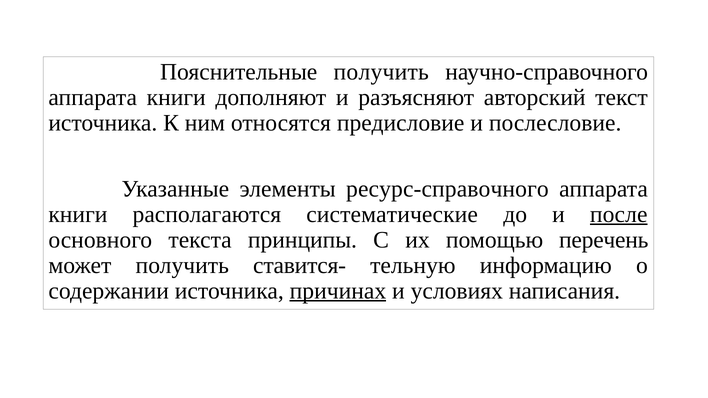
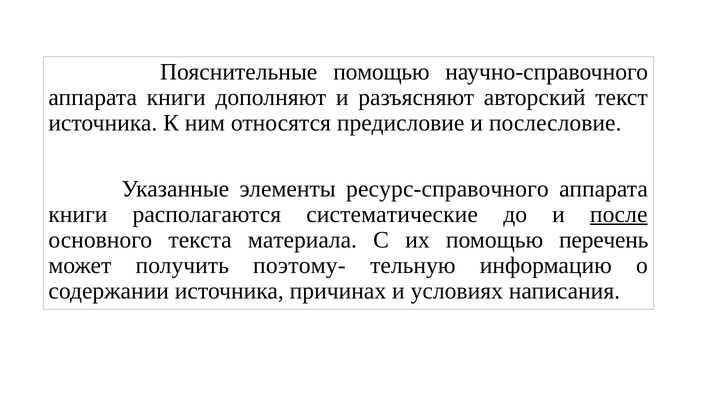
Пояснительные получить: получить -> помощью
принципы: принципы -> материала
ставится-: ставится- -> поэтому-
причинах underline: present -> none
